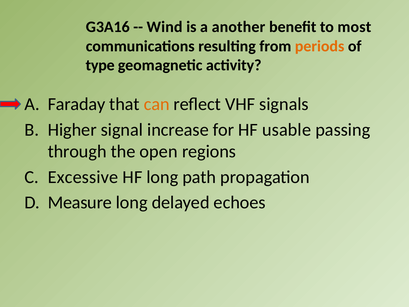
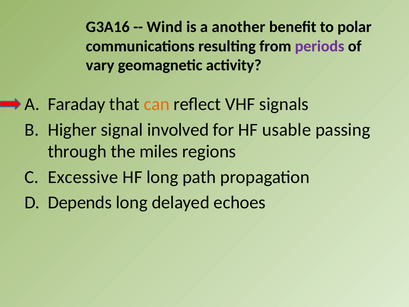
most: most -> polar
periods colour: orange -> purple
type: type -> vary
increase: increase -> involved
open: open -> miles
Measure: Measure -> Depends
